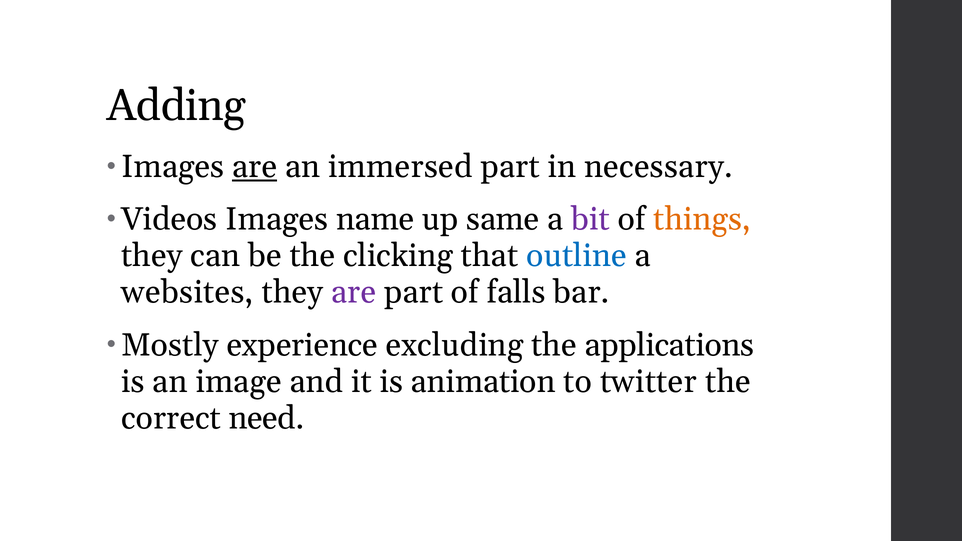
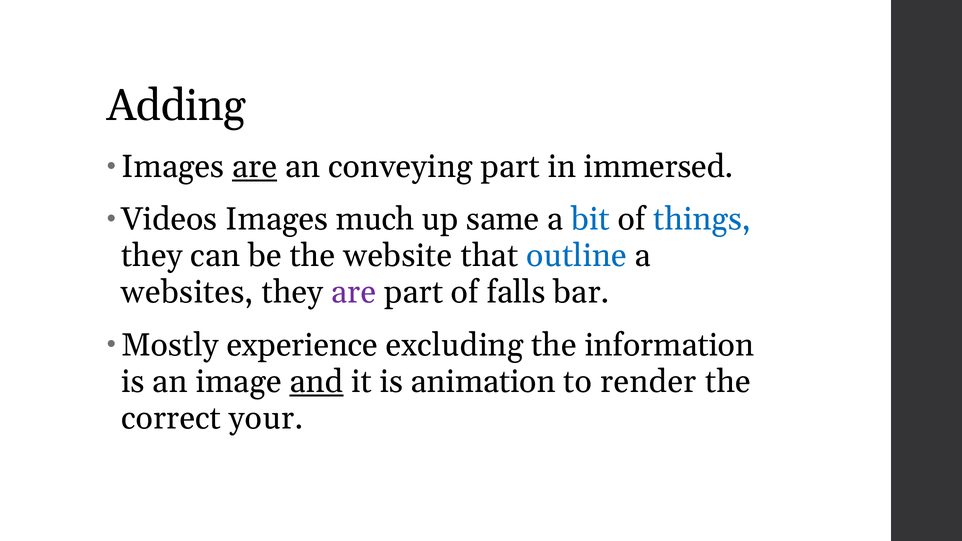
immersed: immersed -> conveying
necessary: necessary -> immersed
name: name -> much
bit colour: purple -> blue
things colour: orange -> blue
clicking: clicking -> website
applications: applications -> information
and underline: none -> present
twitter: twitter -> render
need: need -> your
